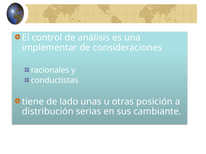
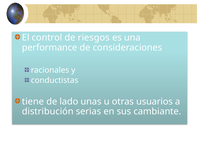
análisis: análisis -> riesgos
implementar: implementar -> performance
posición: posición -> usuarios
